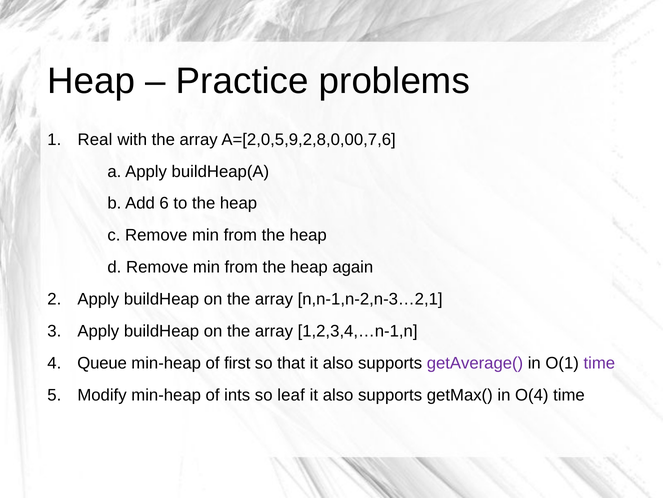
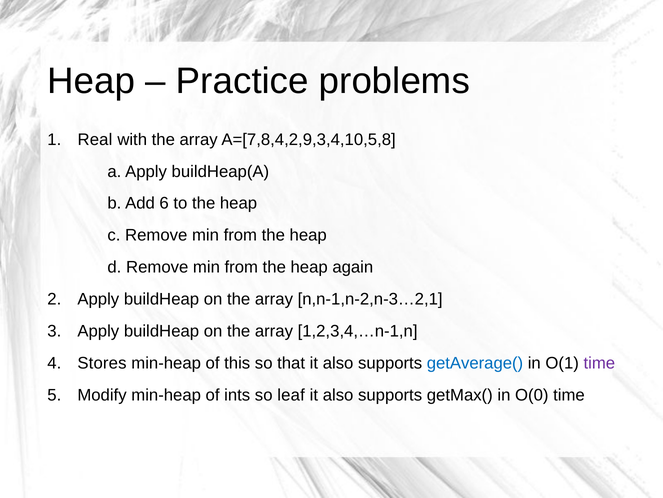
A=[2,0,5,9,2,8,0,00,7,6: A=[2,0,5,9,2,8,0,00,7,6 -> A=[7,8,4,2,9,3,4,10,5,8
Queue: Queue -> Stores
first: first -> this
getAverage( colour: purple -> blue
O(4: O(4 -> O(0
